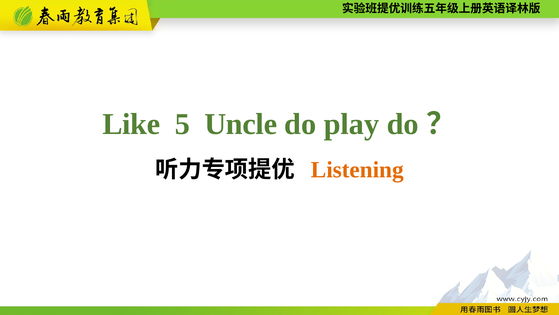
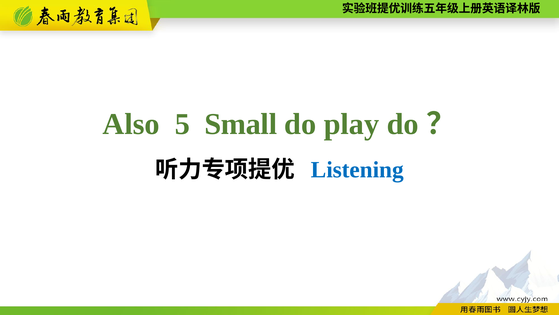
Like: Like -> Also
Uncle: Uncle -> Small
Listening colour: orange -> blue
